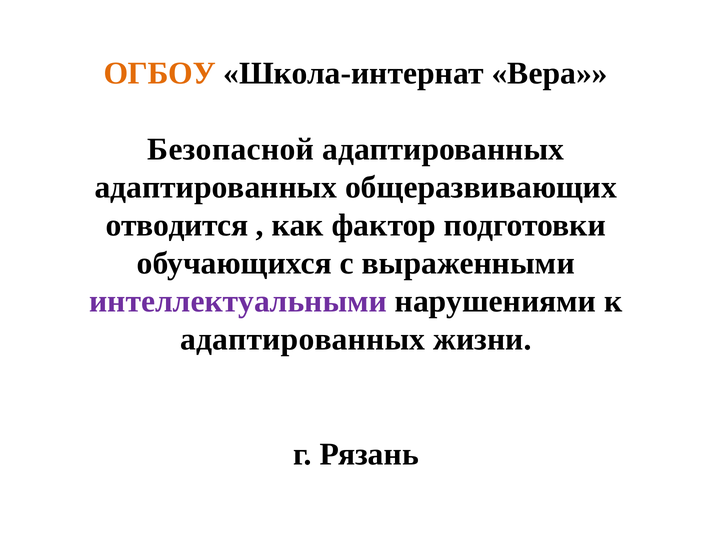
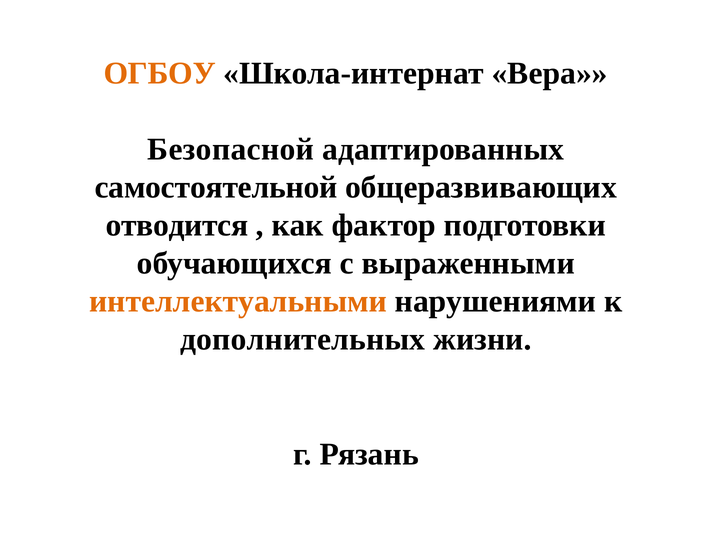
адаптированных at (216, 187): адаптированных -> самостоятельной
интеллектуальными colour: purple -> orange
адаптированных at (303, 339): адаптированных -> дополнительных
